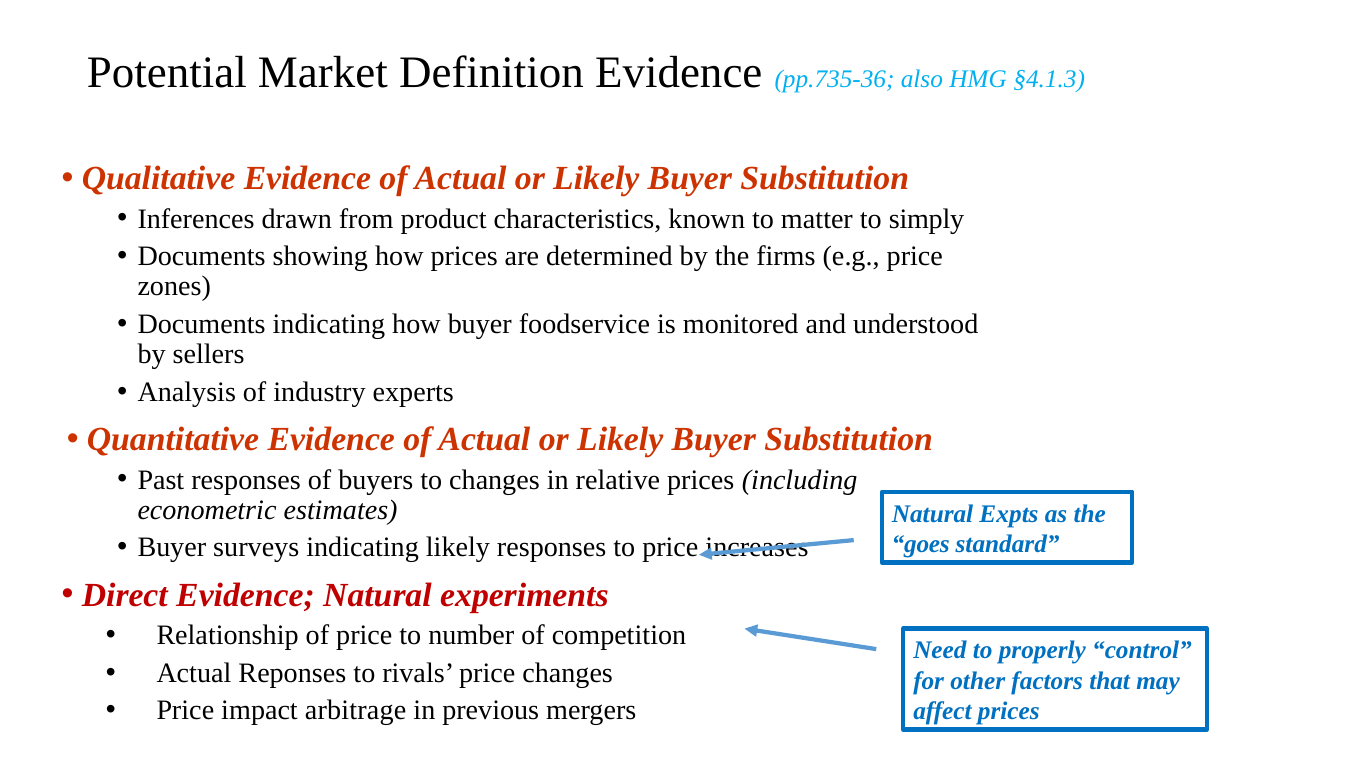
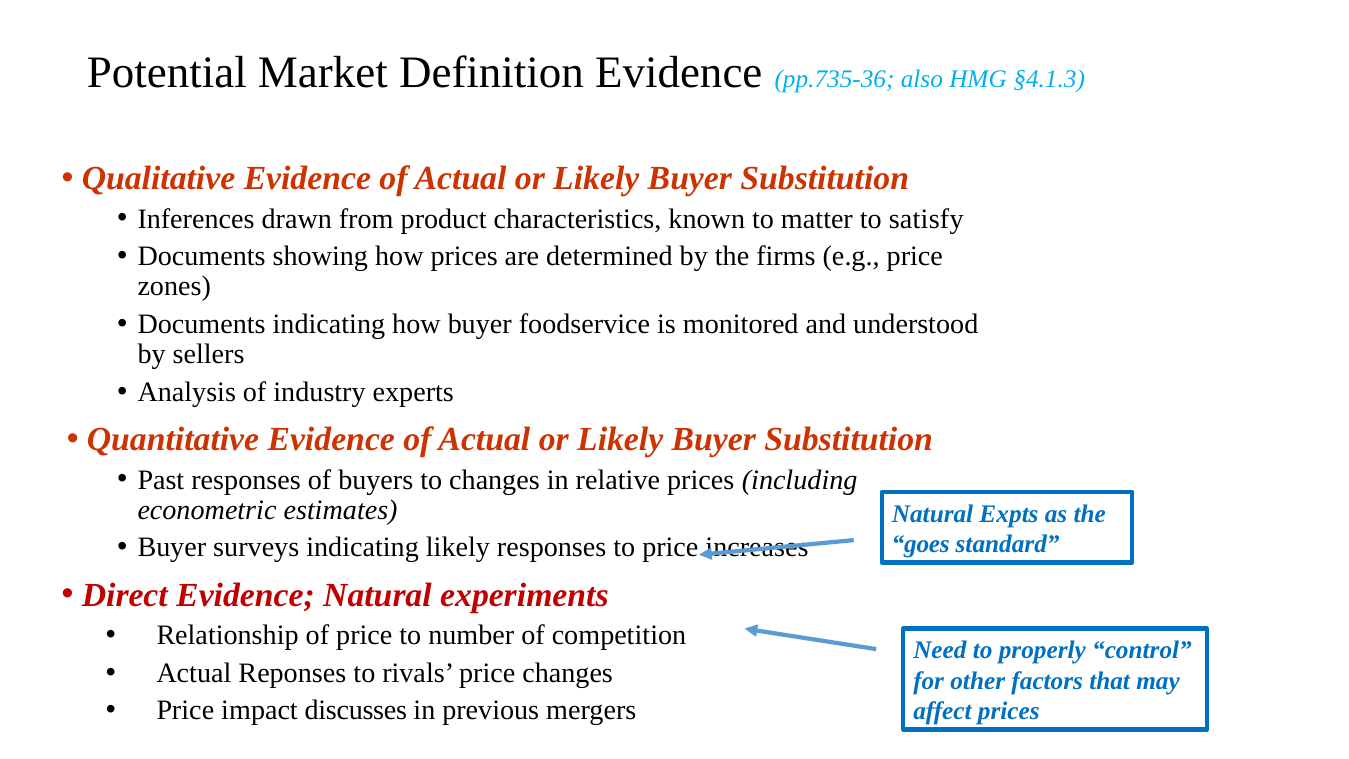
simply: simply -> satisfy
arbitrage: arbitrage -> discusses
